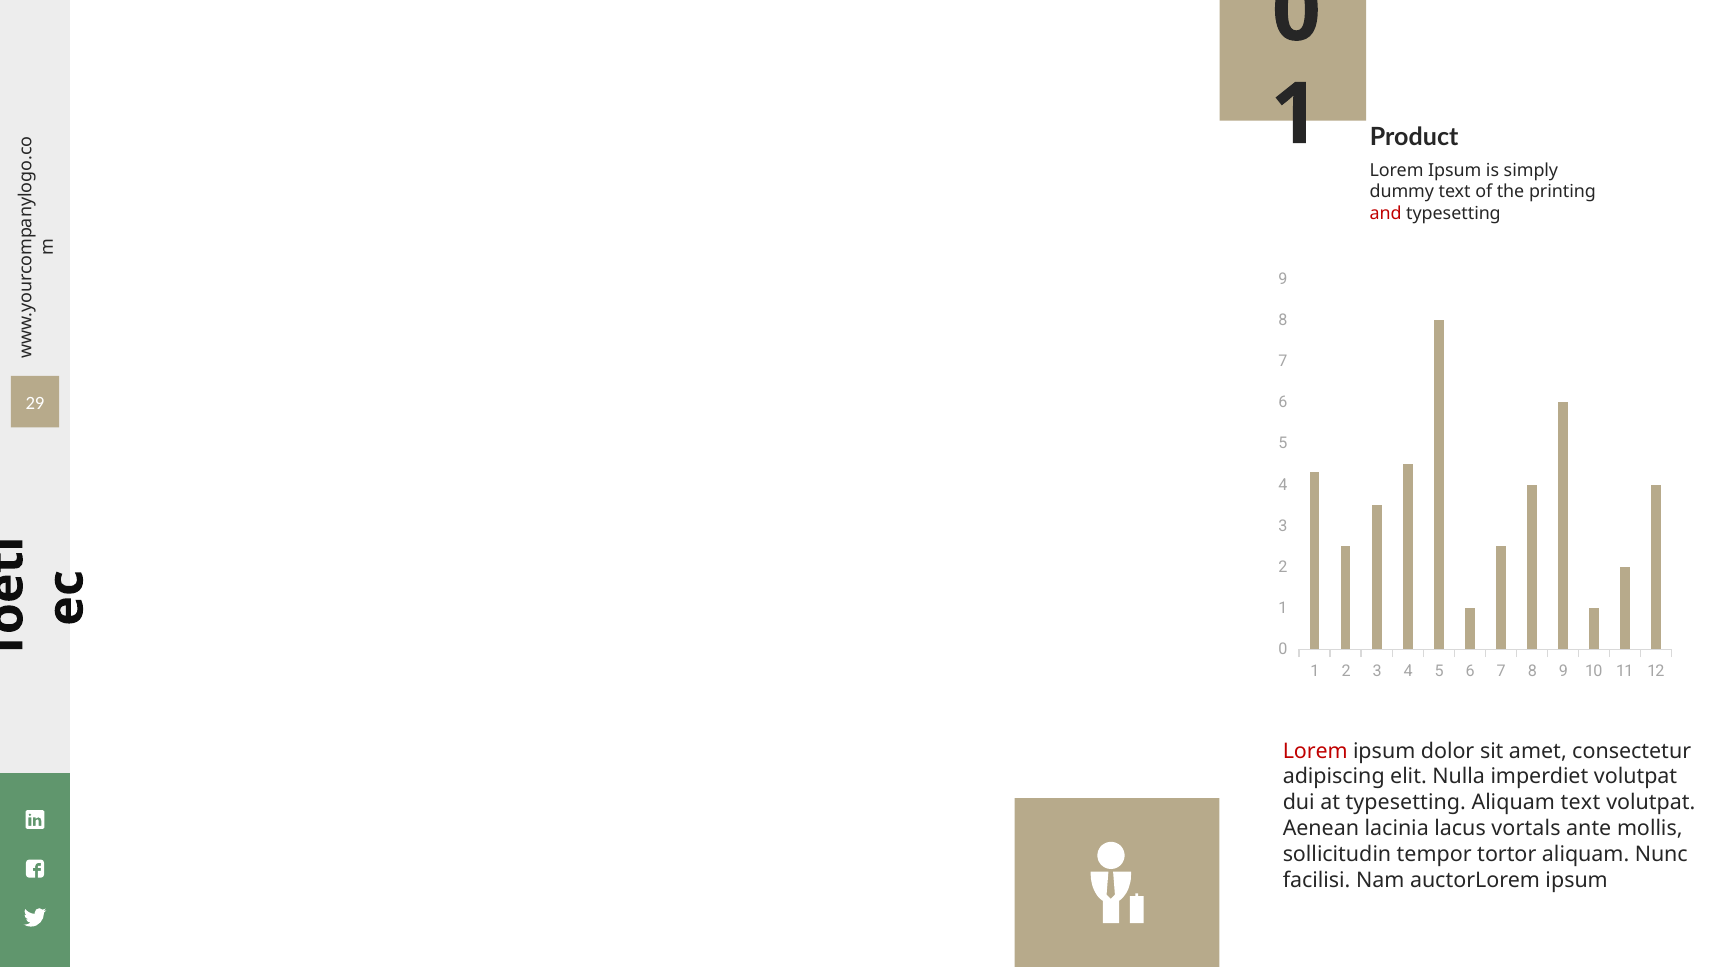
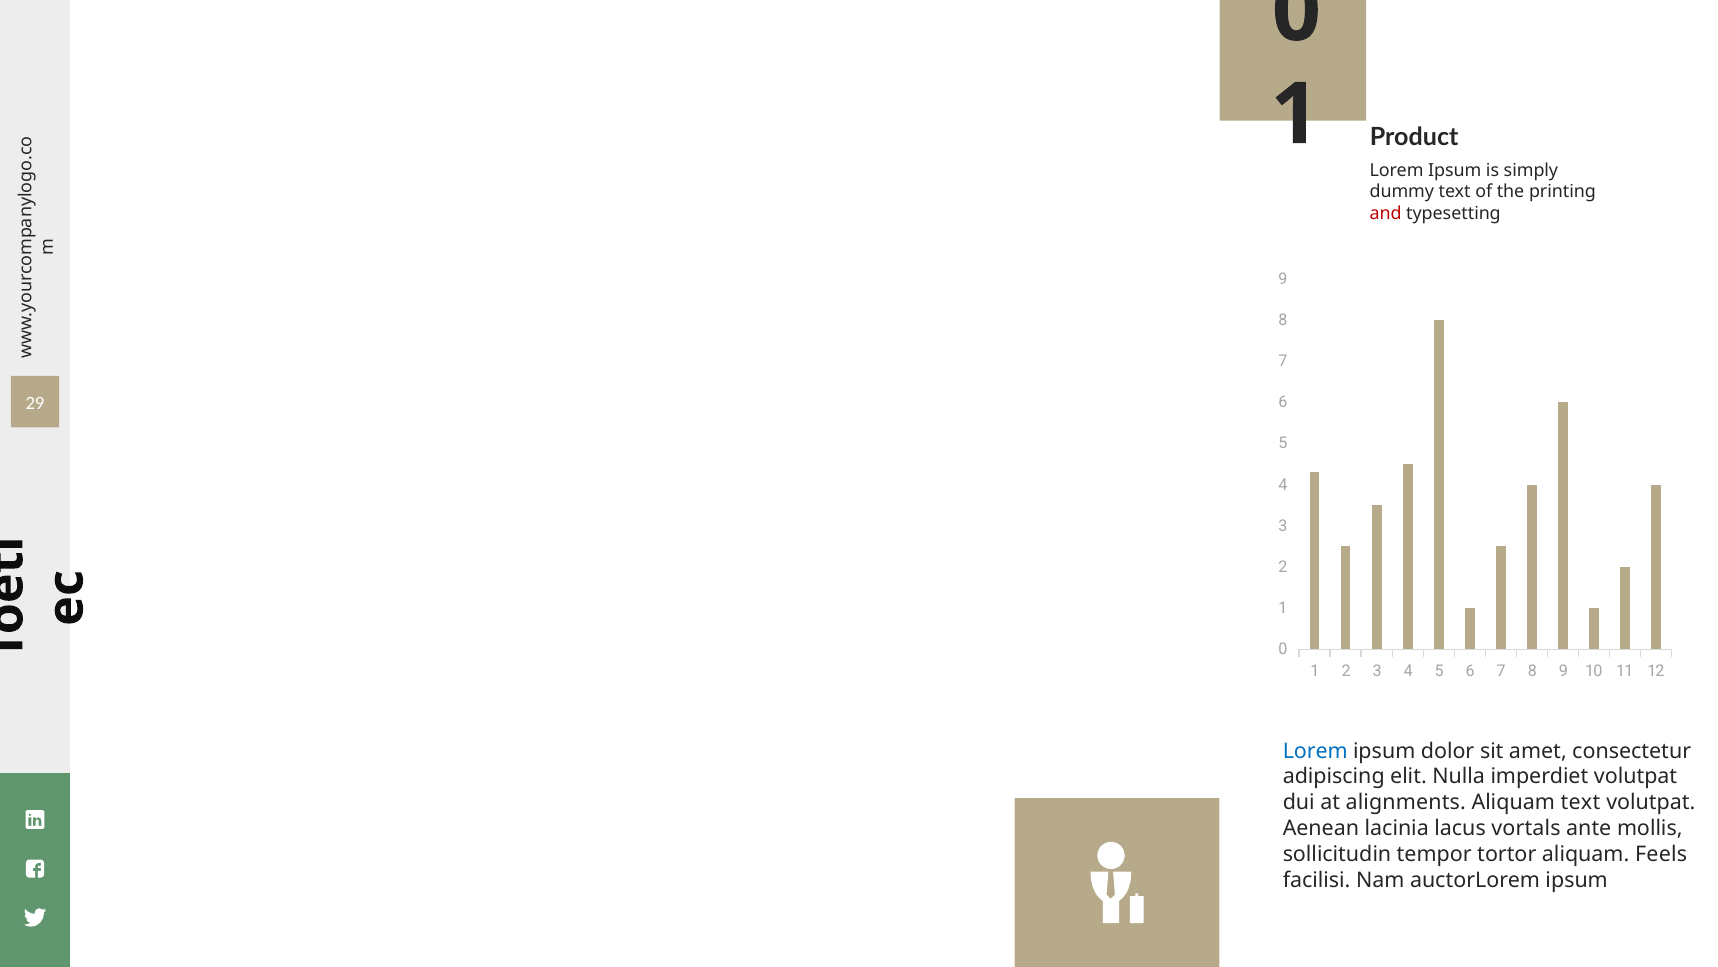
Lorem at (1315, 750) colour: red -> blue
at typesetting: typesetting -> alignments
Nunc: Nunc -> Feels
